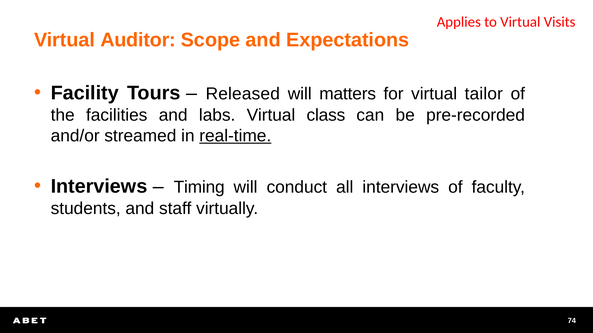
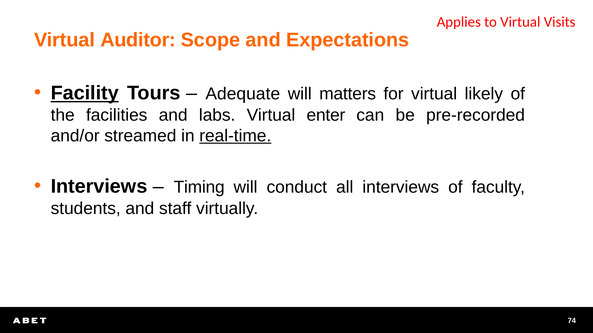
Facility underline: none -> present
Released: Released -> Adequate
tailor: tailor -> likely
class: class -> enter
